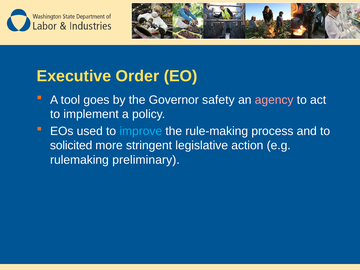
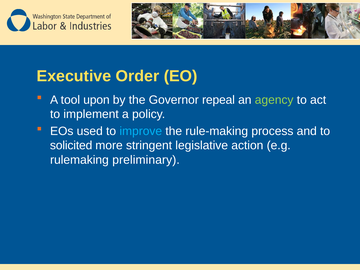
goes: goes -> upon
safety: safety -> repeal
agency colour: pink -> light green
